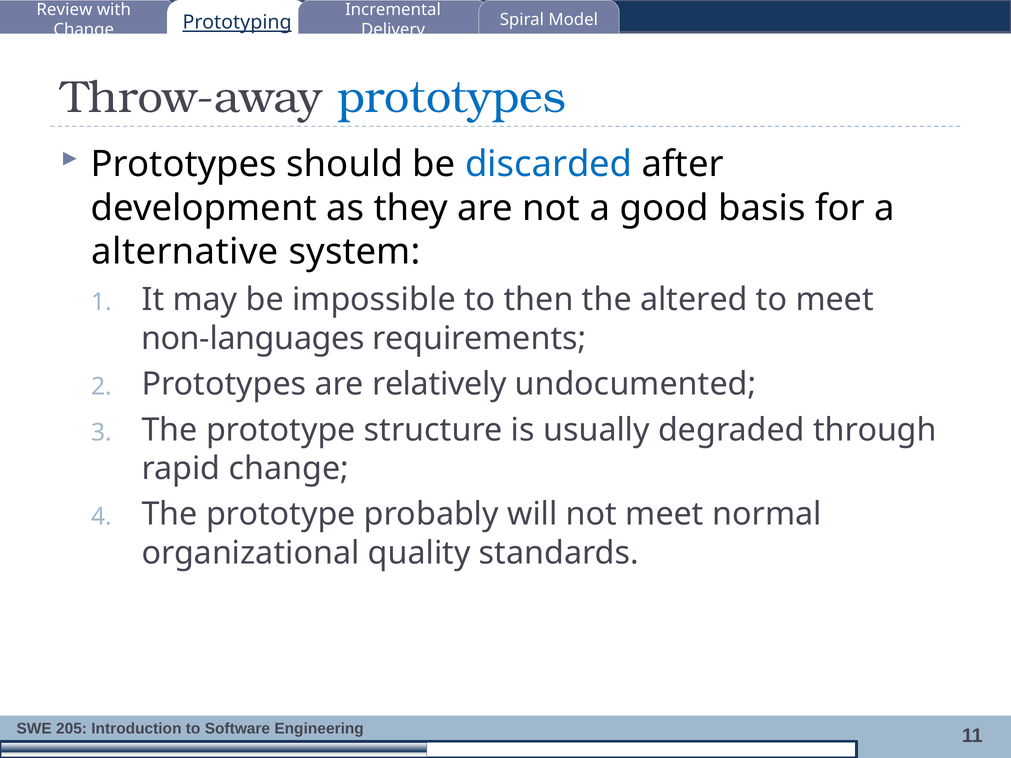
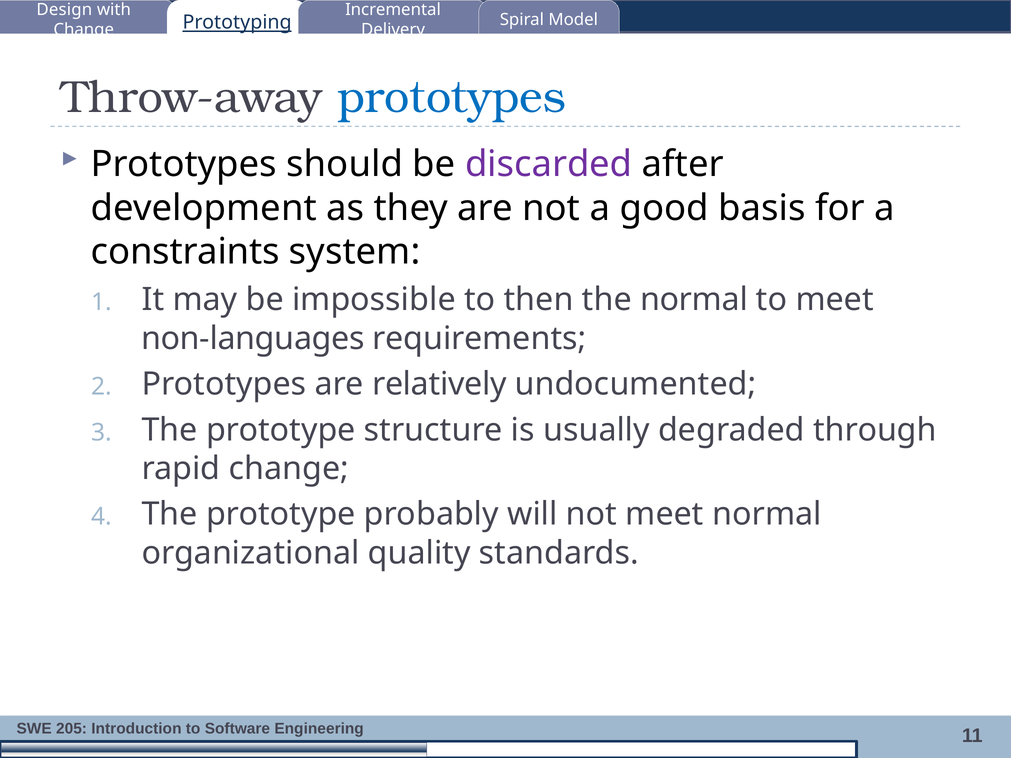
Review: Review -> Design
discarded colour: blue -> purple
alternative: alternative -> constraints
the altered: altered -> normal
